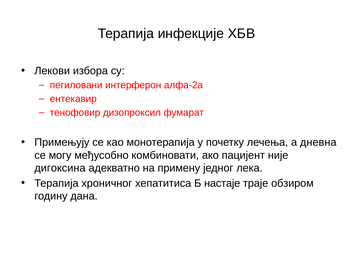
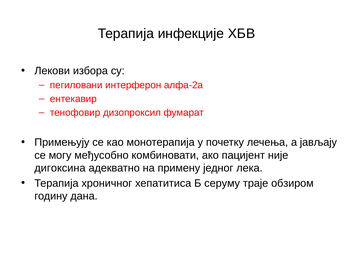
дневна: дневна -> јављају
настаје: настаје -> серуму
